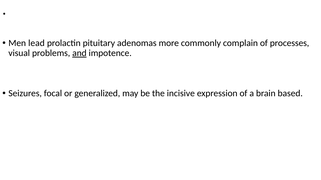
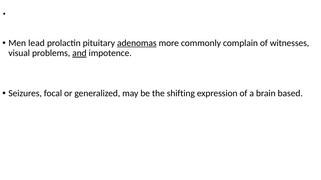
adenomas underline: none -> present
processes: processes -> witnesses
incisive: incisive -> shifting
